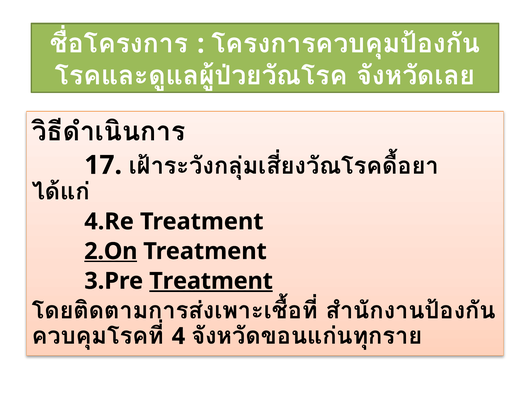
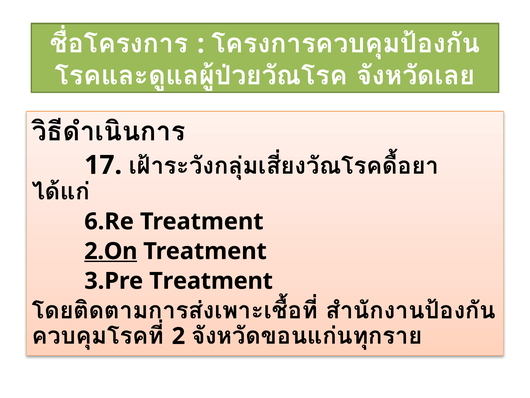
4.Re: 4.Re -> 6.Re
Treatment at (211, 281) underline: present -> none
4: 4 -> 2
